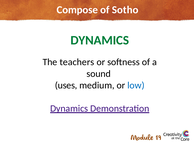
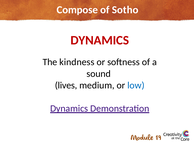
DYNAMICS at (100, 40) colour: green -> red
teachers: teachers -> kindness
uses: uses -> lives
